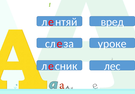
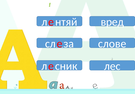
уроке: уроке -> слове
